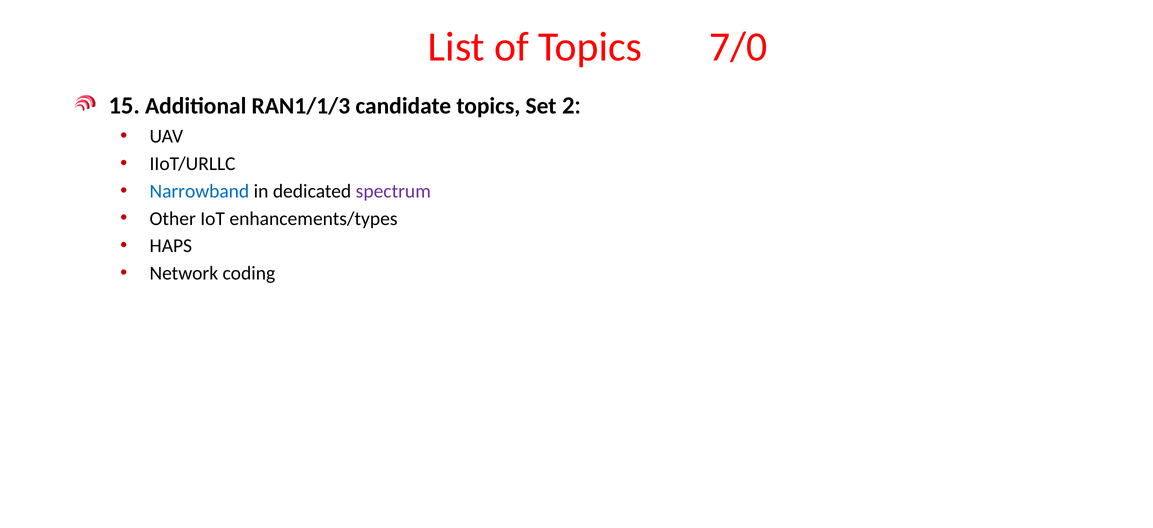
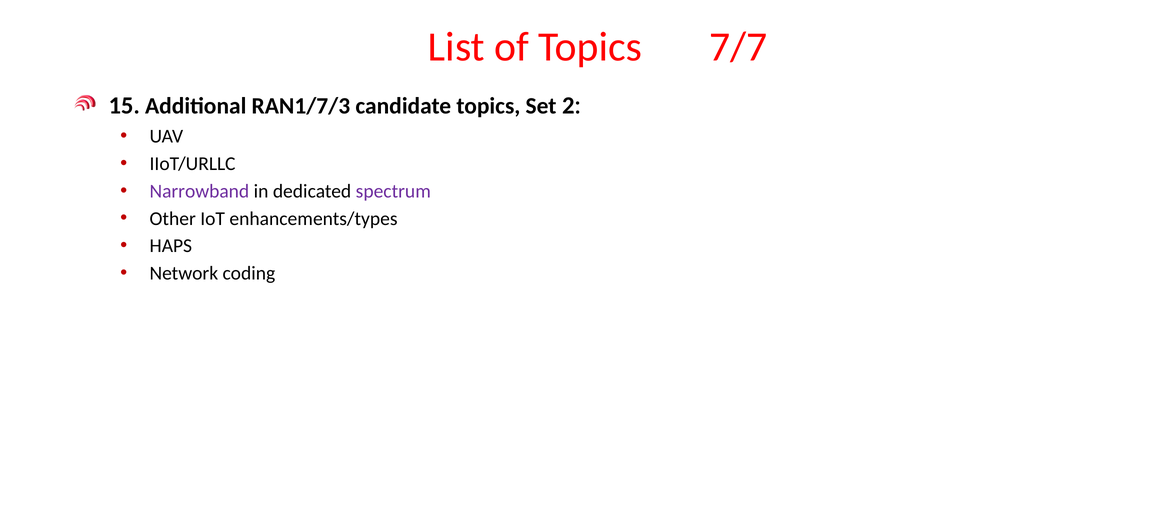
7/0: 7/0 -> 7/7
RAN1/1/3: RAN1/1/3 -> RAN1/7/3
Narrowband colour: blue -> purple
